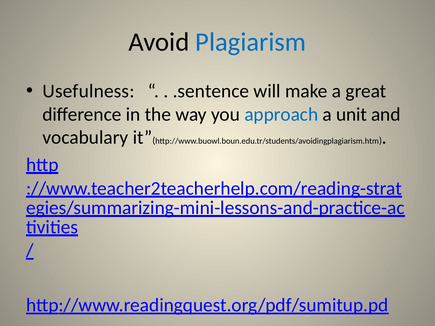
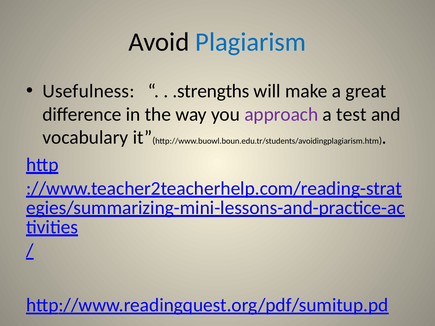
.sentence: .sentence -> .strengths
approach colour: blue -> purple
unit: unit -> test
